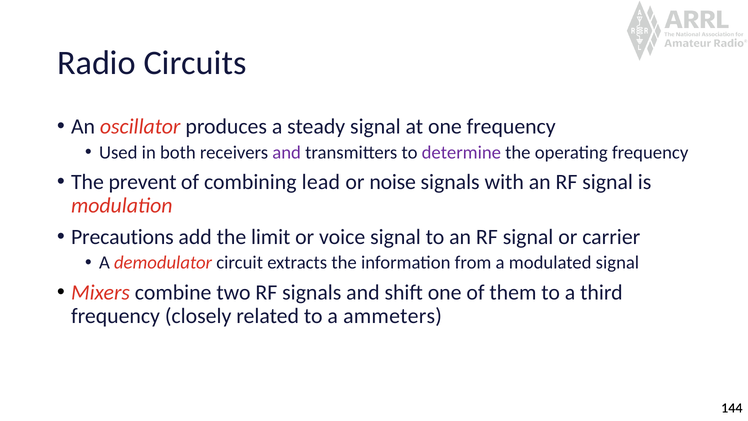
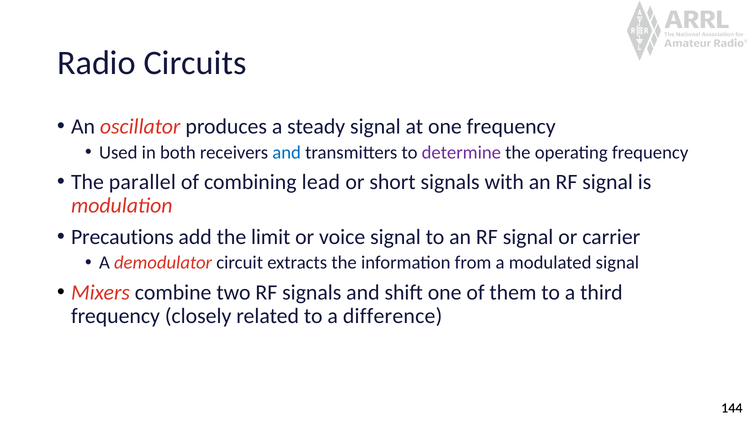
and at (287, 152) colour: purple -> blue
prevent: prevent -> parallel
noise: noise -> short
ammeters: ammeters -> difference
